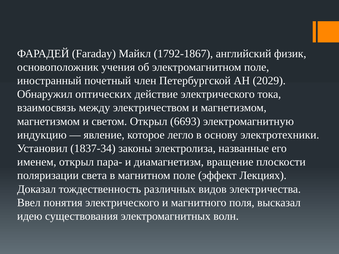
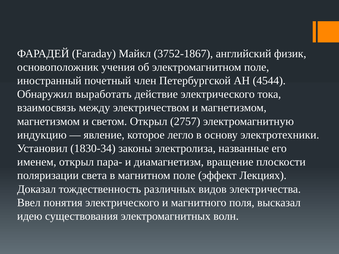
1792-1867: 1792-1867 -> 3752-1867
2029: 2029 -> 4544
оптических: оптических -> выработать
6693: 6693 -> 2757
1837-34: 1837-34 -> 1830-34
